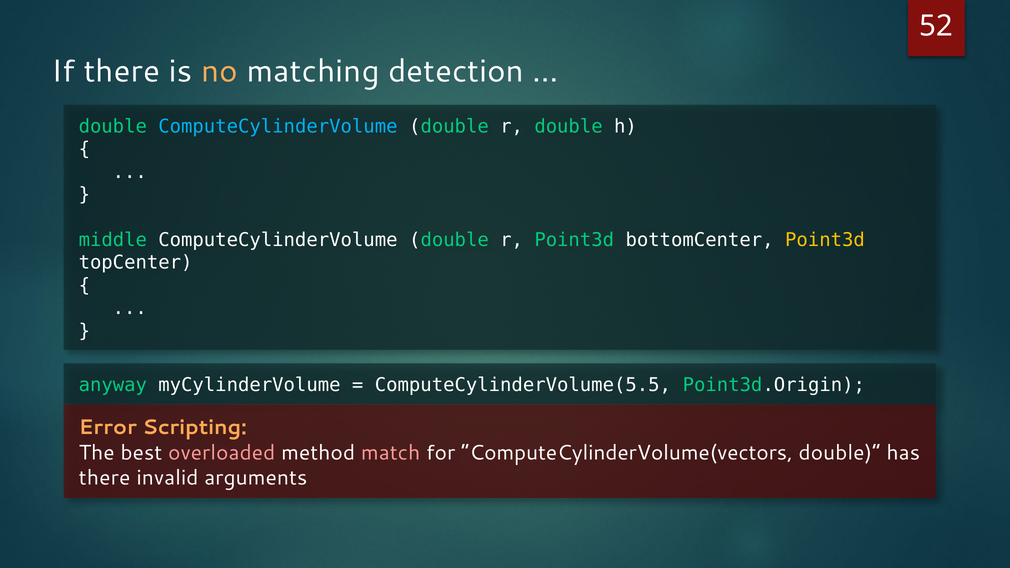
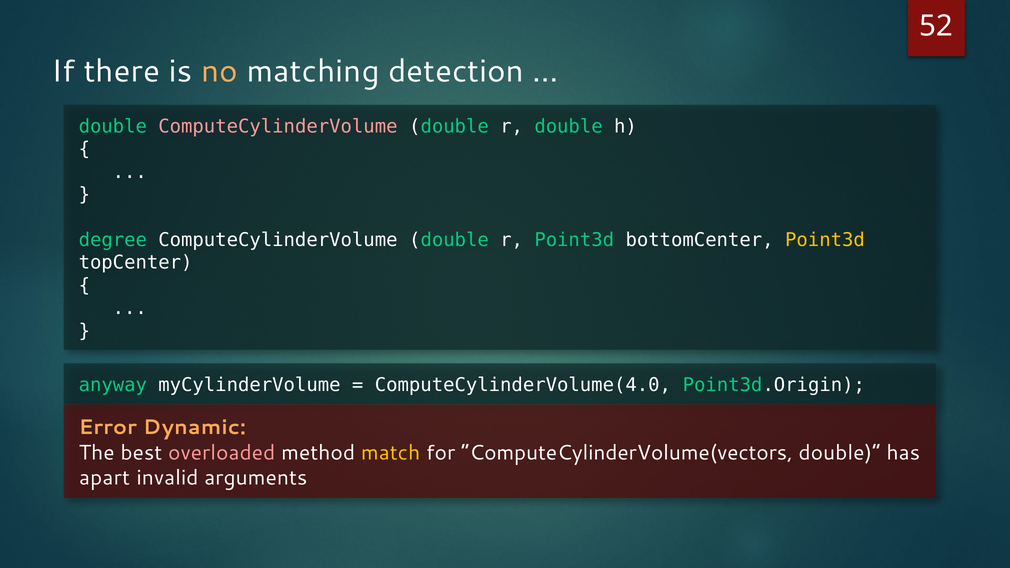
ComputeCylinderVolume at (278, 126) colour: light blue -> pink
middle: middle -> degree
ComputeCylinderVolume(5.5: ComputeCylinderVolume(5.5 -> ComputeCylinderVolume(4.0
Scripting: Scripting -> Dynamic
match colour: pink -> yellow
there at (105, 478): there -> apart
